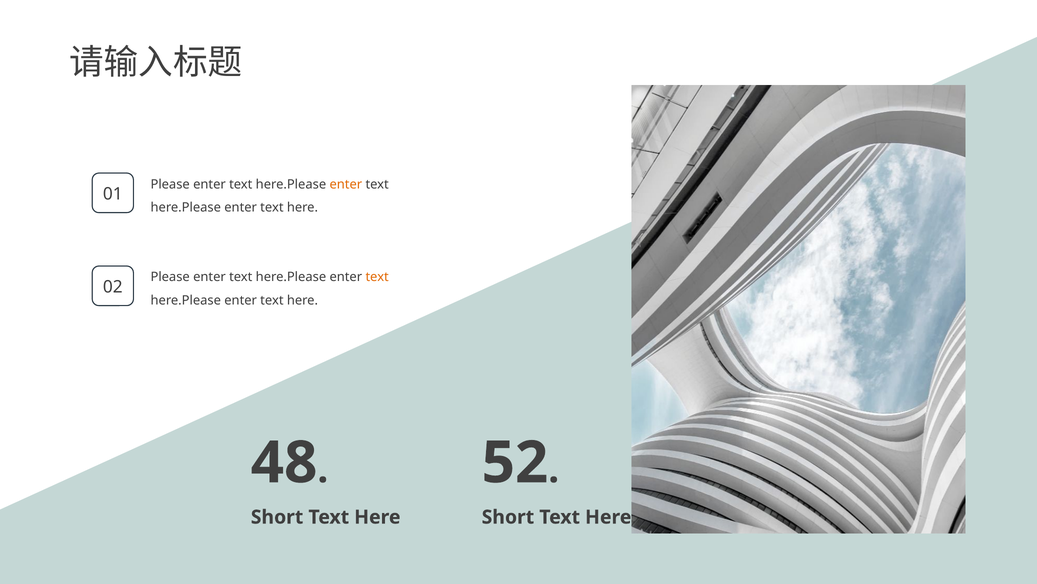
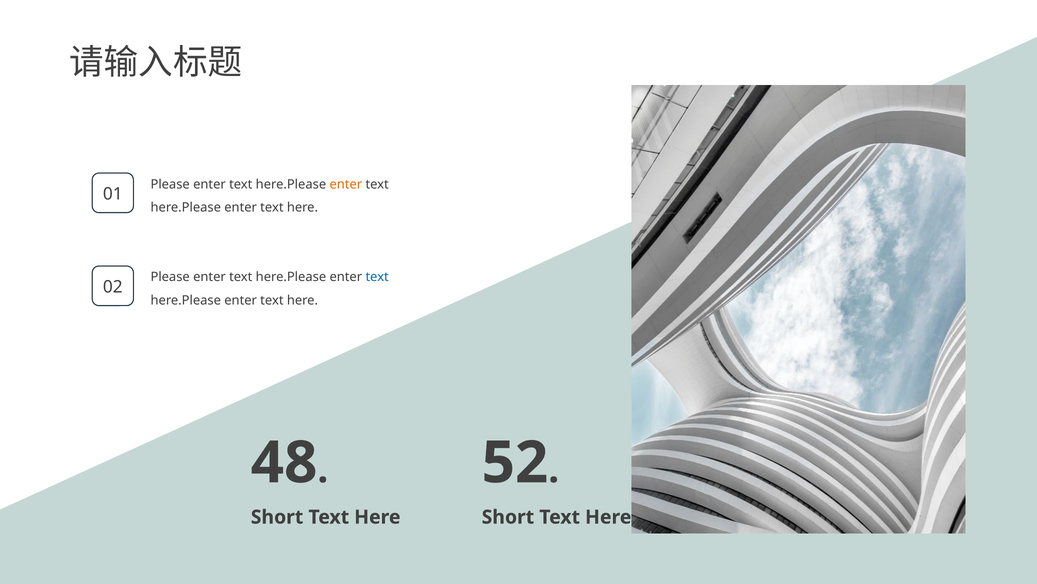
text at (377, 277) colour: orange -> blue
